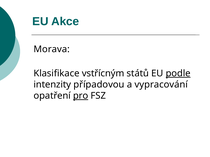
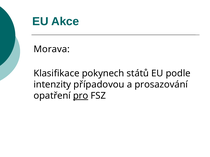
vstřícným: vstřícným -> pokynech
podle underline: present -> none
vypracování: vypracování -> prosazování
